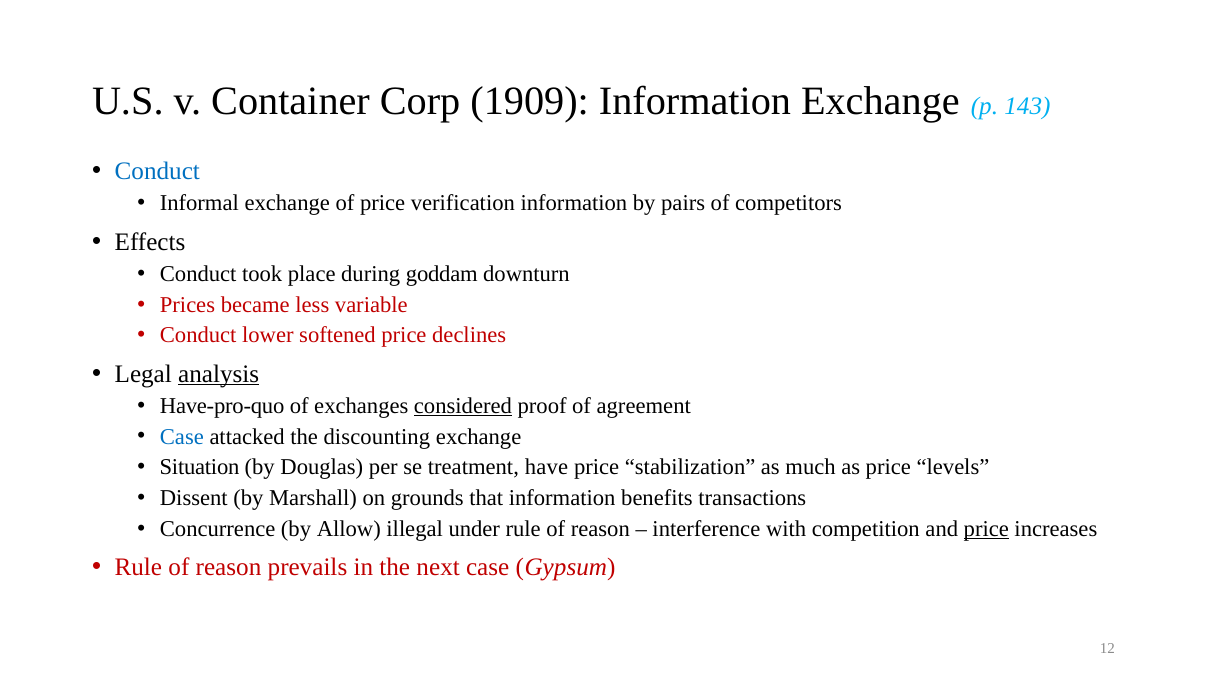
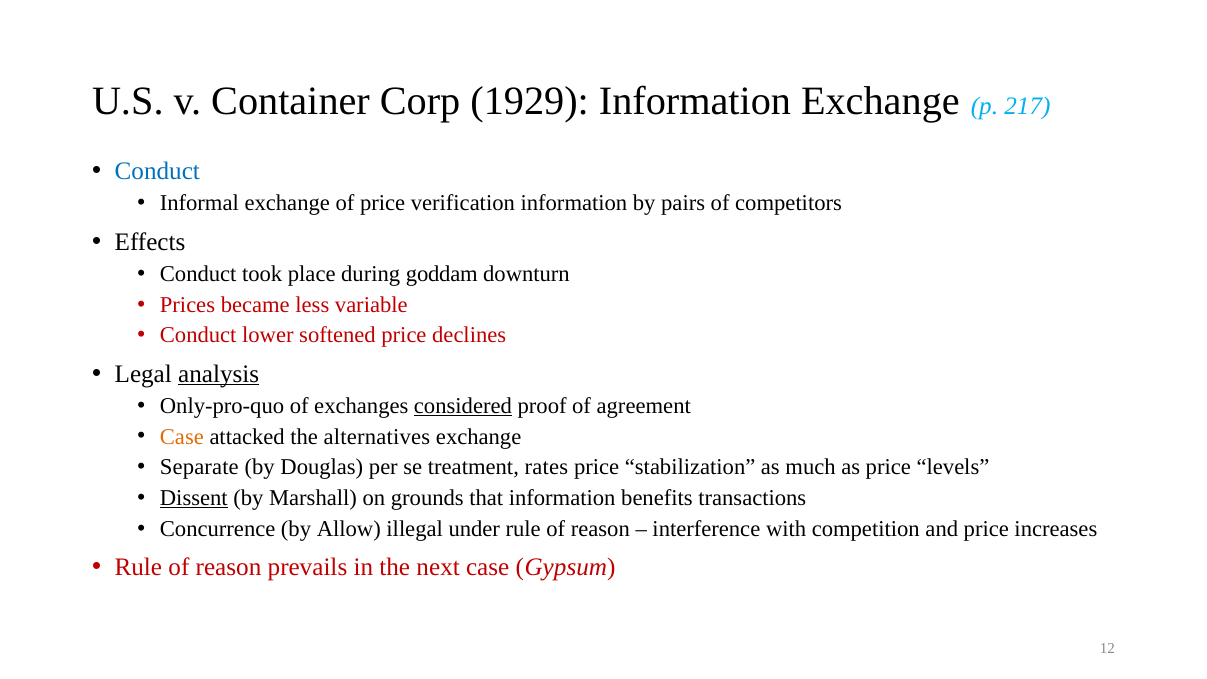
1909: 1909 -> 1929
143: 143 -> 217
Have-pro-quo: Have-pro-quo -> Only-pro-quo
Case at (182, 437) colour: blue -> orange
discounting: discounting -> alternatives
Situation: Situation -> Separate
have: have -> rates
Dissent underline: none -> present
price at (986, 529) underline: present -> none
